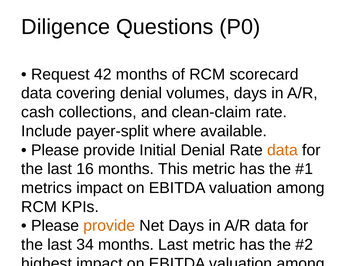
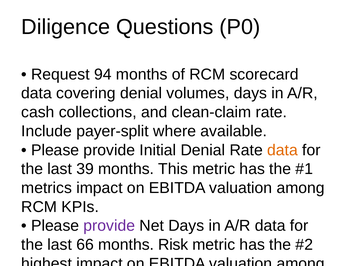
42: 42 -> 94
16: 16 -> 39
provide at (109, 225) colour: orange -> purple
34: 34 -> 66
months Last: Last -> Risk
